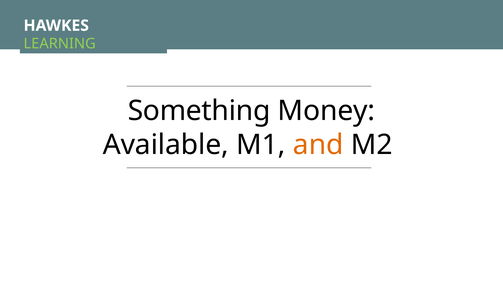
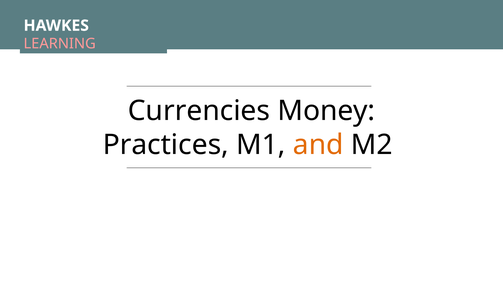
LEARNING colour: light green -> pink
Something: Something -> Currencies
Available: Available -> Practices
